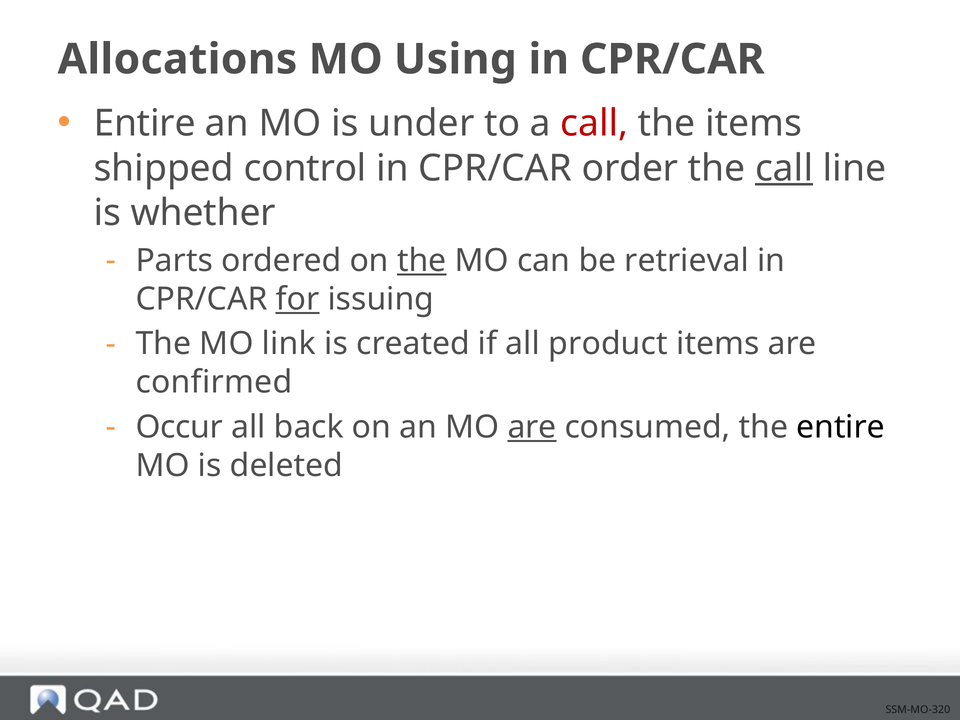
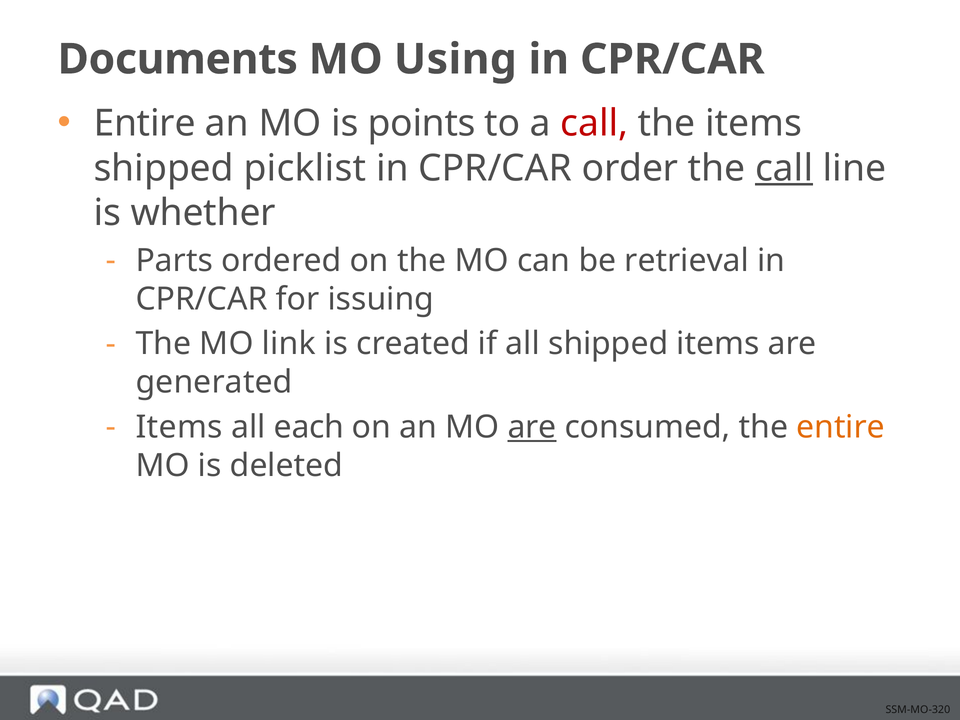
Allocations: Allocations -> Documents
under: under -> points
control: control -> picklist
the at (422, 261) underline: present -> none
for underline: present -> none
all product: product -> shipped
confirmed: confirmed -> generated
Occur at (179, 427): Occur -> Items
back: back -> each
entire at (841, 427) colour: black -> orange
